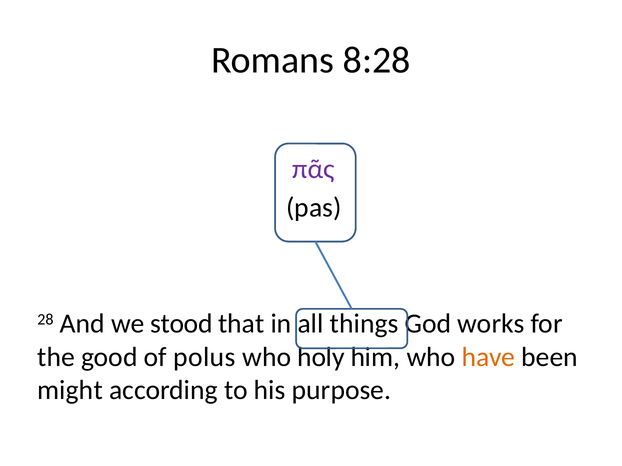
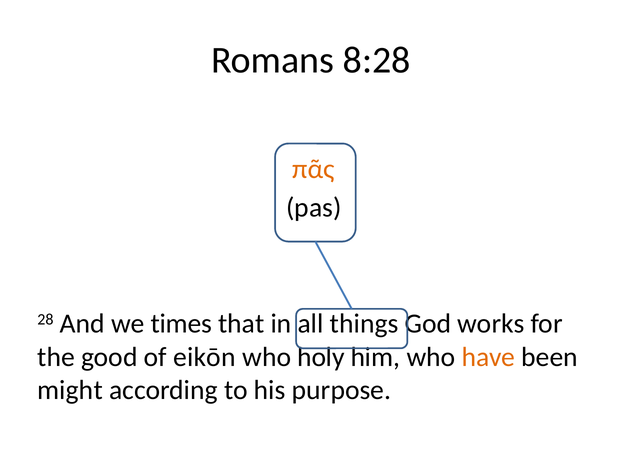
πᾶς colour: purple -> orange
stood: stood -> times
polus: polus -> eikōn
